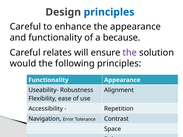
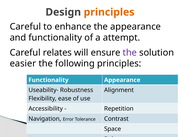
principles at (109, 12) colour: blue -> orange
because: because -> attempt
would: would -> easier
